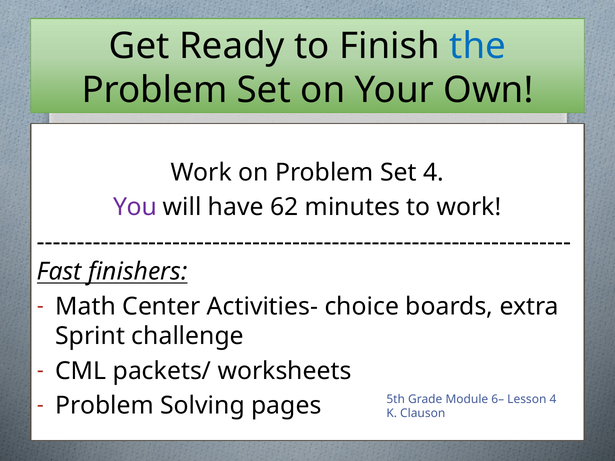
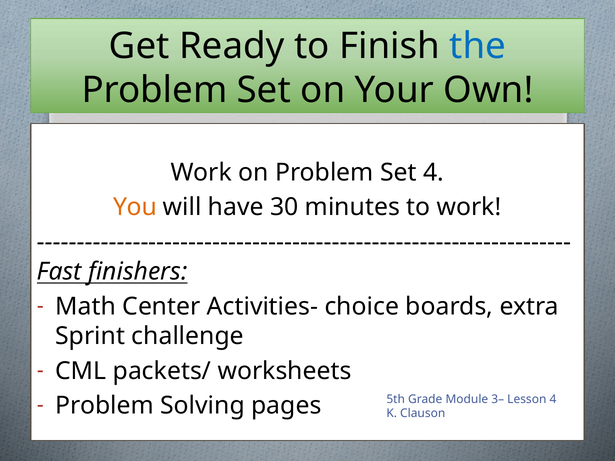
You colour: purple -> orange
62: 62 -> 30
6–: 6– -> 3–
